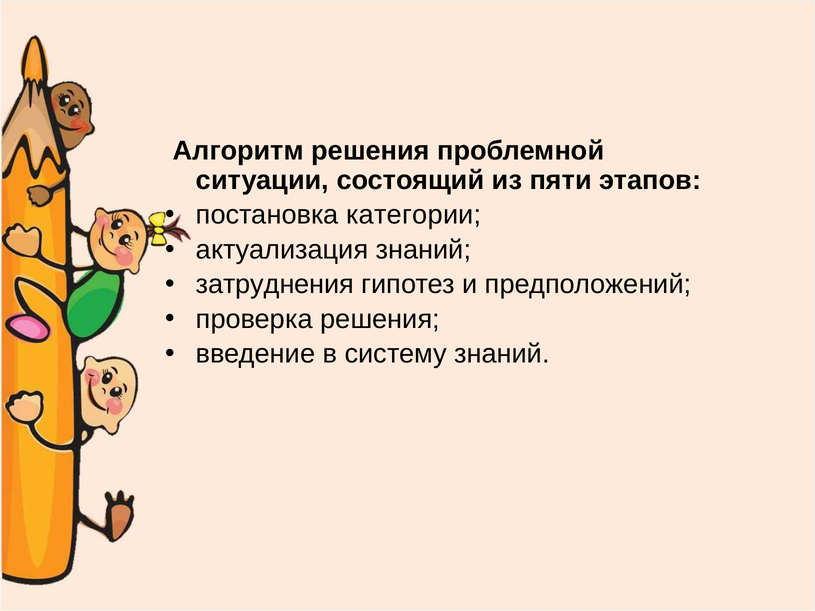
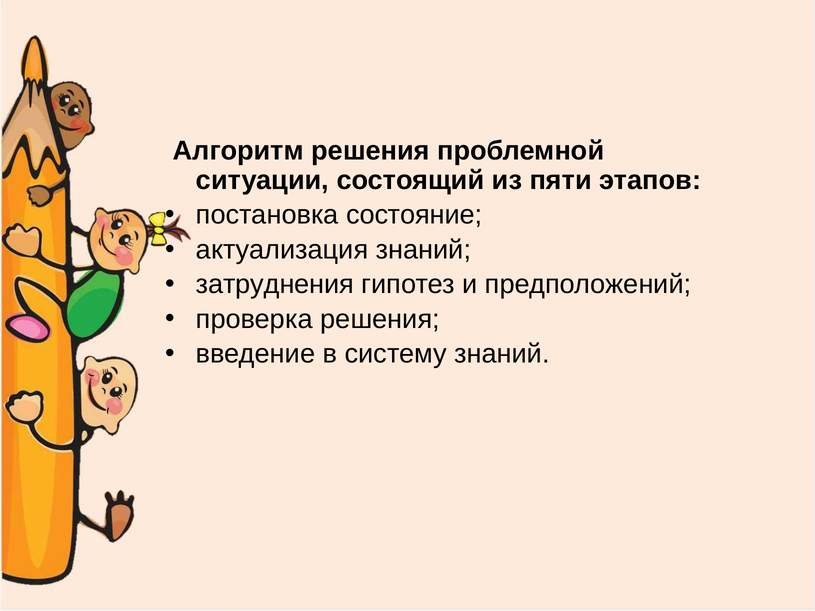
категории: категории -> состояние
